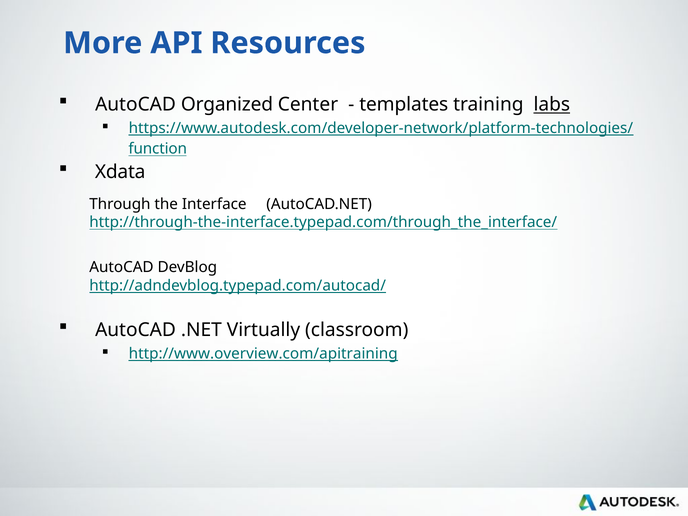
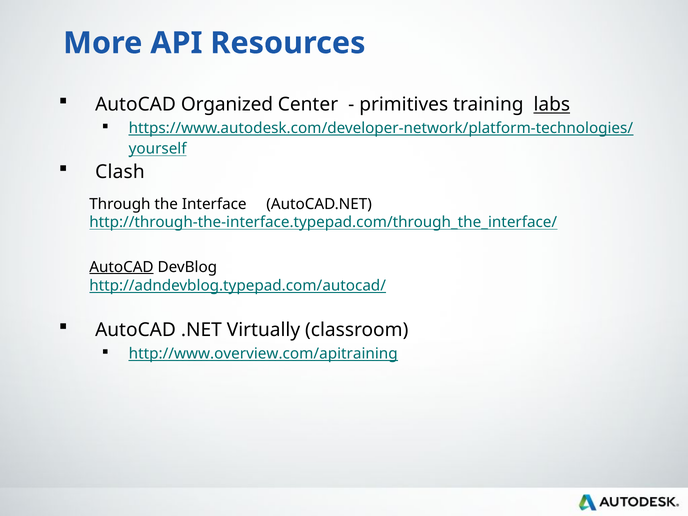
templates: templates -> primitives
function: function -> yourself
Xdata: Xdata -> Clash
AutoCAD at (121, 267) underline: none -> present
